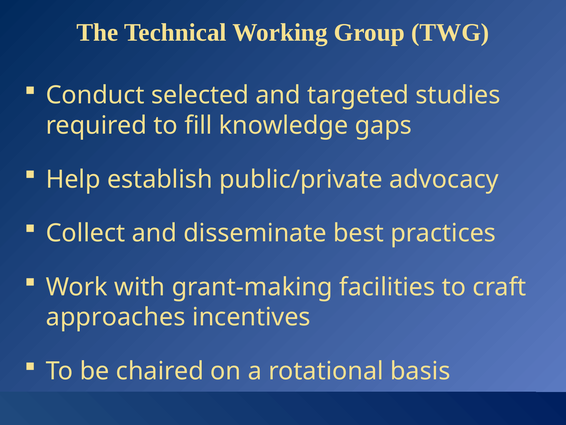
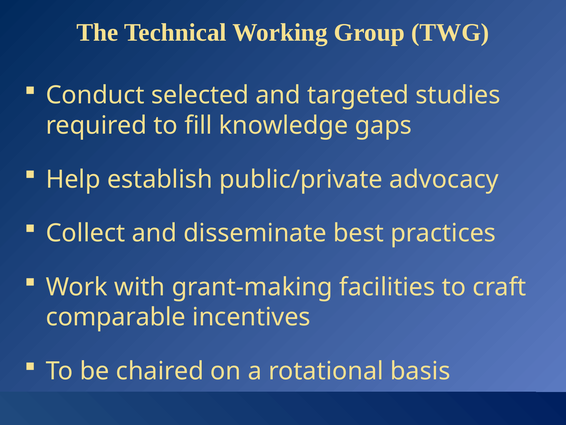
approaches: approaches -> comparable
